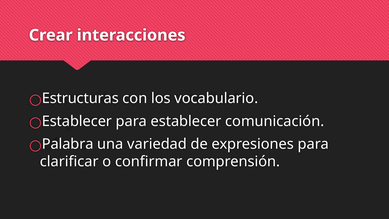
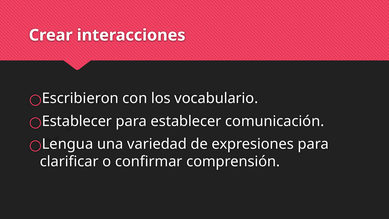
Estructuras: Estructuras -> Escribieron
Palabra: Palabra -> Lengua
